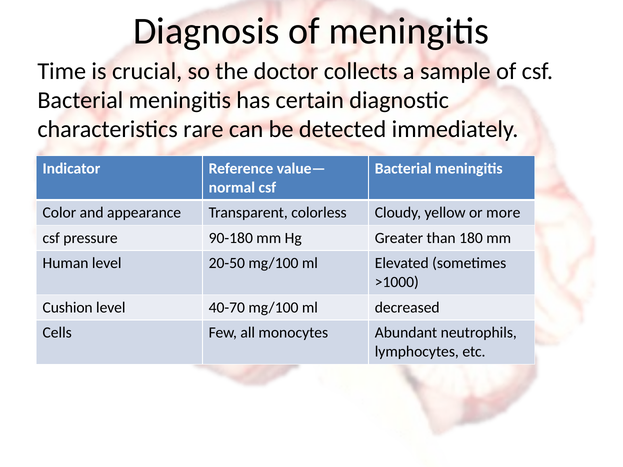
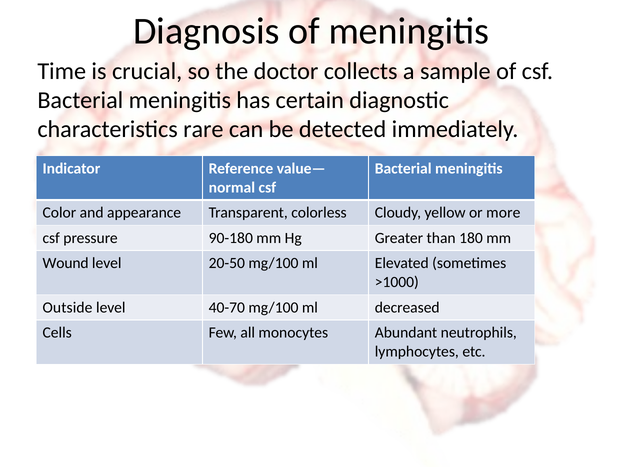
Human: Human -> Wound
Cushion: Cushion -> Outside
